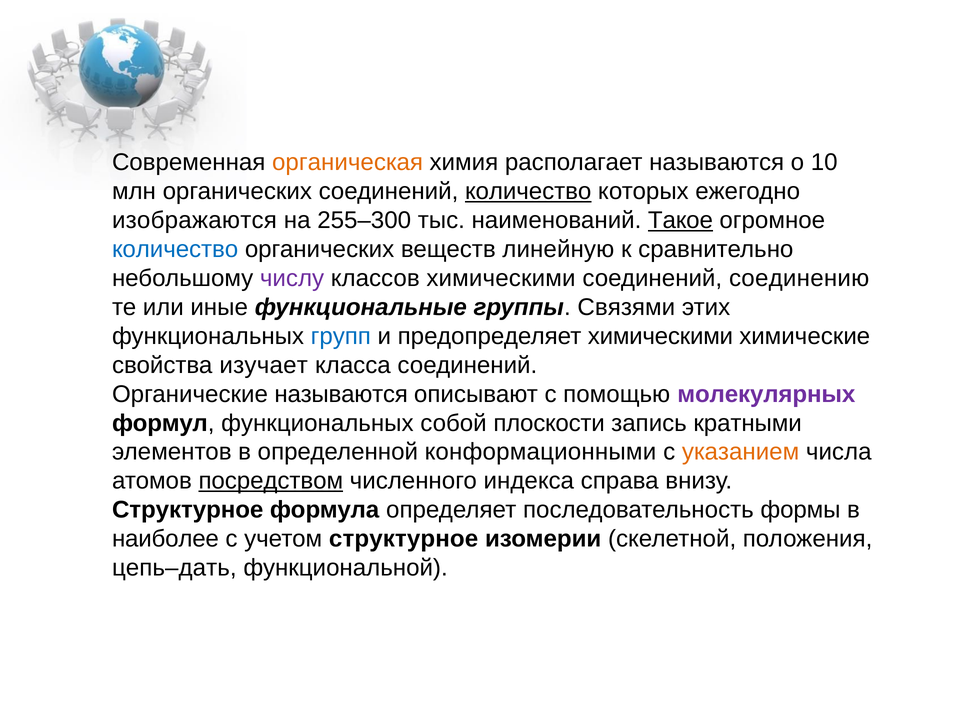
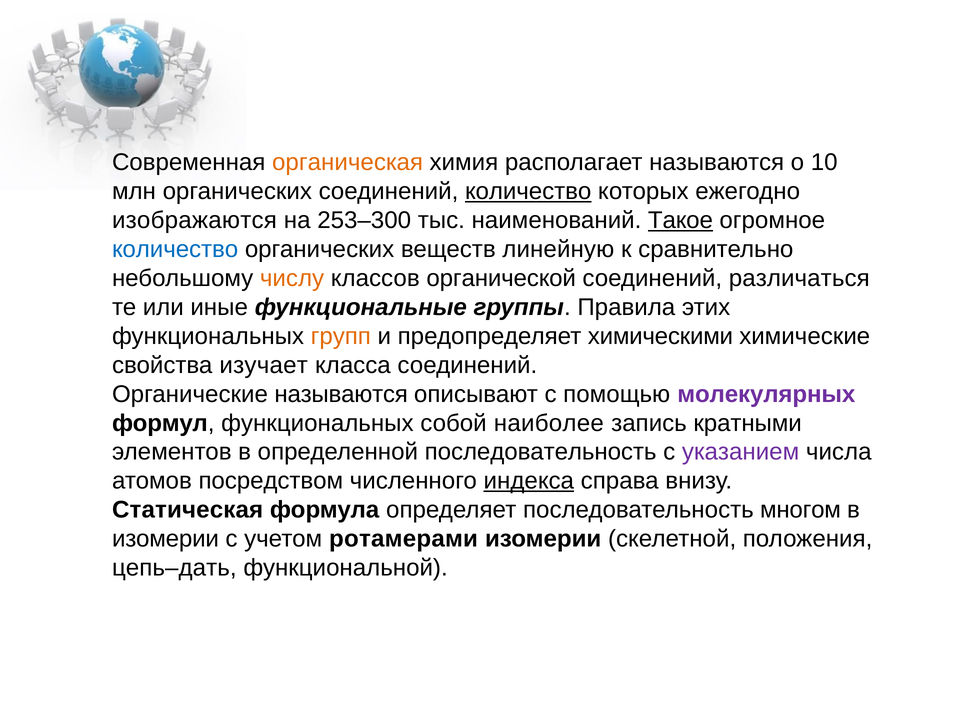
255–300: 255–300 -> 253–300
числу colour: purple -> orange
классов химическими: химическими -> органической
соединению: соединению -> различаться
Связями: Связями -> Правила
групп colour: blue -> orange
плоскости: плоскости -> наиболее
определенной конформационными: конформационными -> последовательность
указанием colour: orange -> purple
посредством underline: present -> none
индекса underline: none -> present
Структурное at (188, 510): Структурное -> Статическая
формы: формы -> многом
наиболее at (165, 539): наиболее -> изомерии
учетом структурное: структурное -> ротамерами
